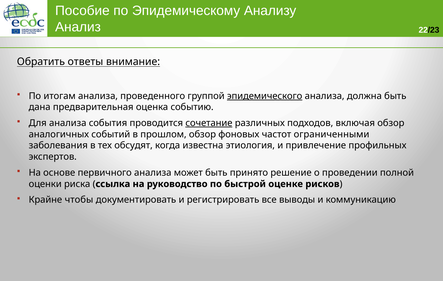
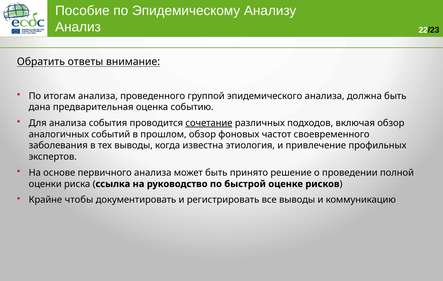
эпидемического underline: present -> none
ограниченными: ограниченными -> своевременного
тех обсудят: обсудят -> выводы
